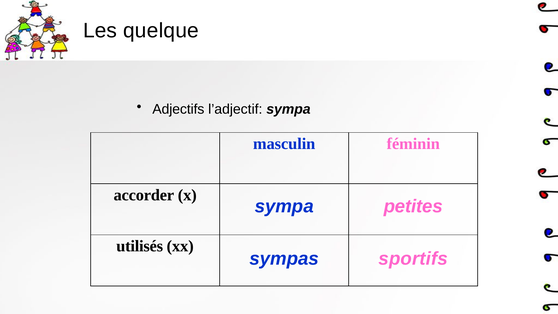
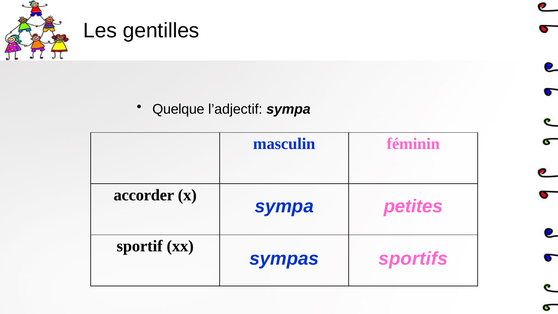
quelque: quelque -> gentilles
Adjectifs: Adjectifs -> Quelque
utilisés: utilisés -> sportif
